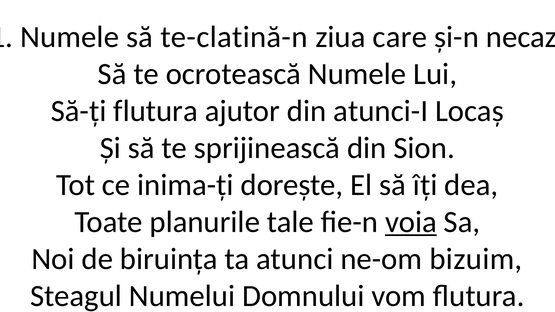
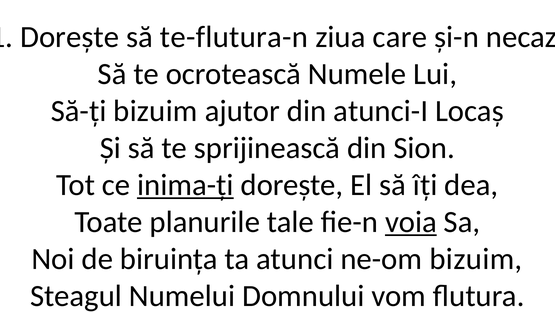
Numele at (70, 37): Numele -> Dorește
te-clatină-n: te-clatină-n -> te-flutura-n
Să-ți flutura: flutura -> bizuim
inima-ți underline: none -> present
